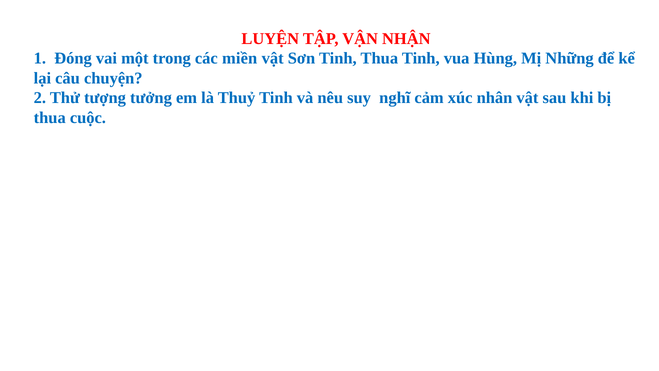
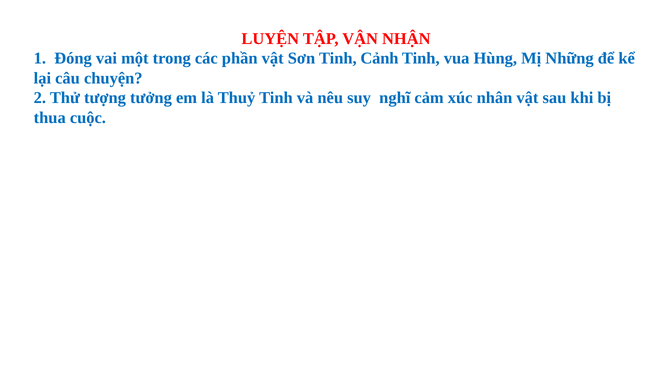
miền: miền -> phần
Tinh Thua: Thua -> Cảnh
